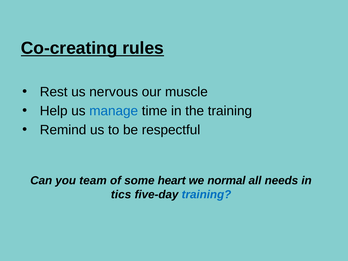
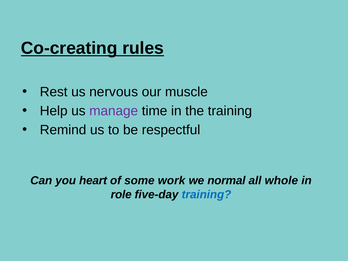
manage colour: blue -> purple
team: team -> heart
heart: heart -> work
needs: needs -> whole
tics: tics -> role
